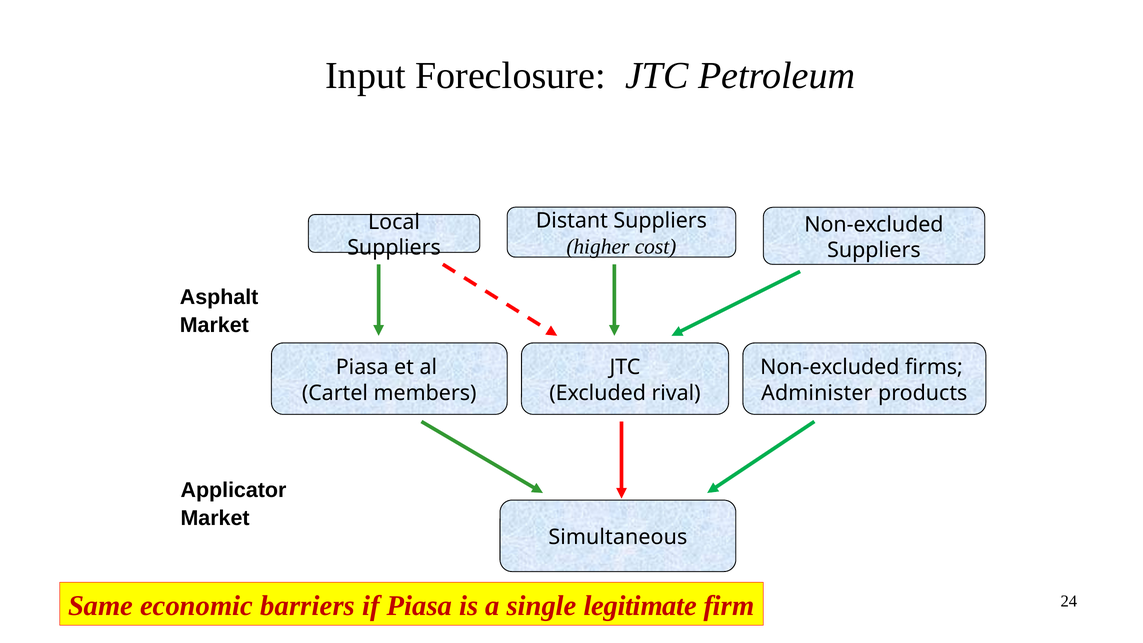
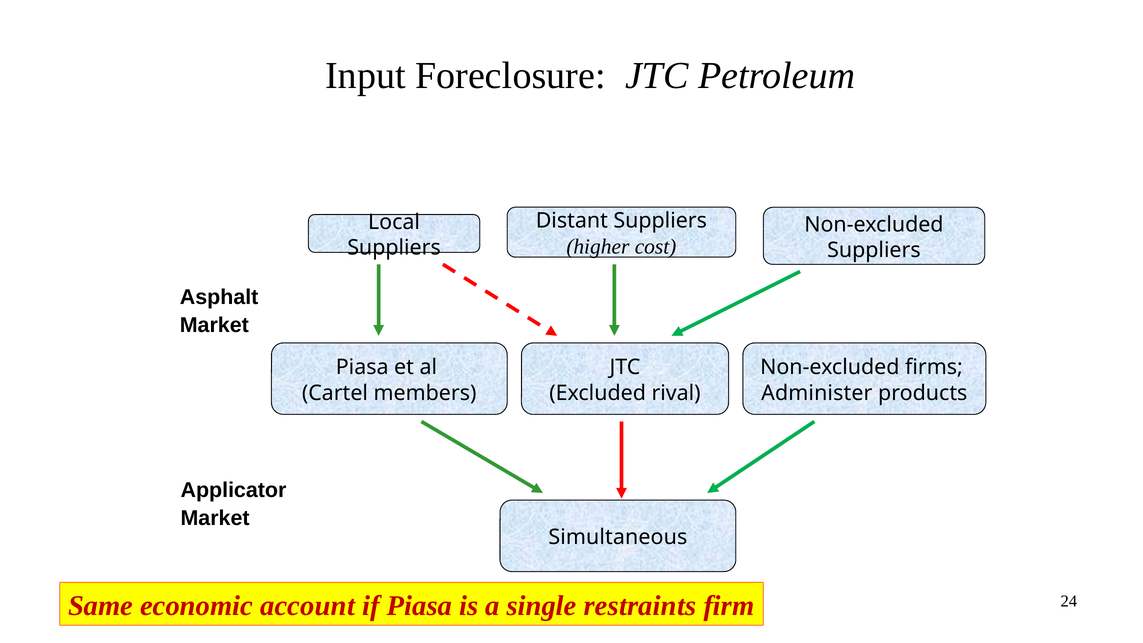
barriers: barriers -> account
legitimate: legitimate -> restraints
